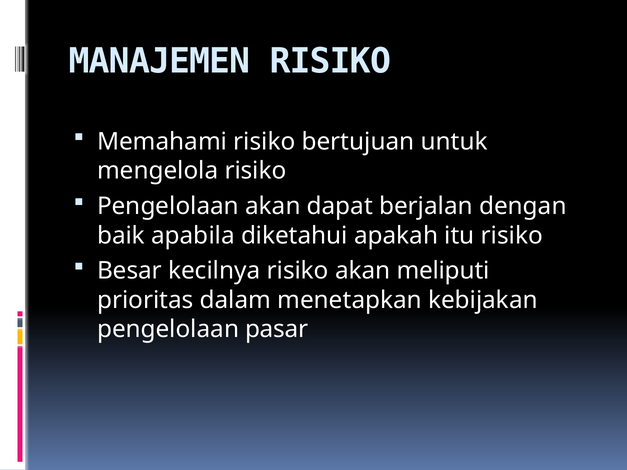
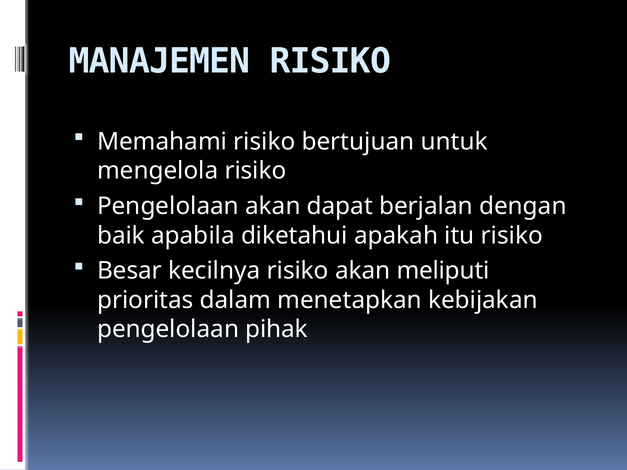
pasar: pasar -> pihak
